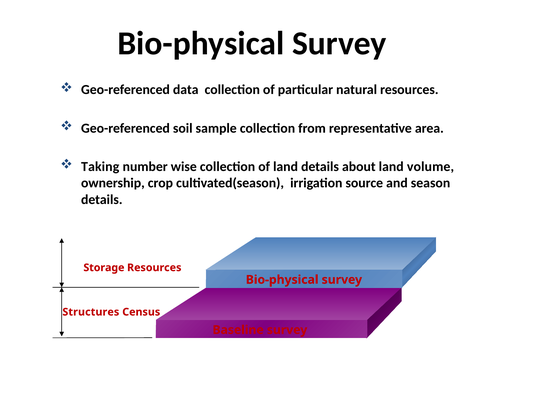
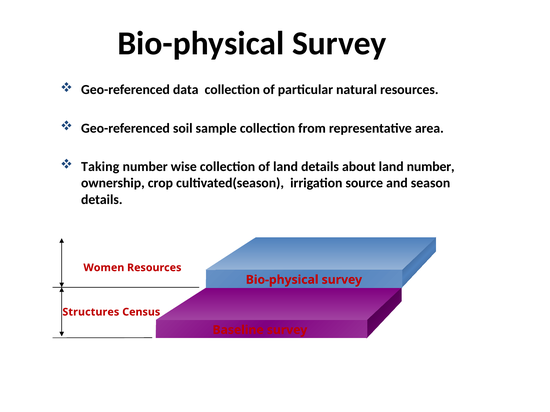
land volume: volume -> number
Storage: Storage -> Women
